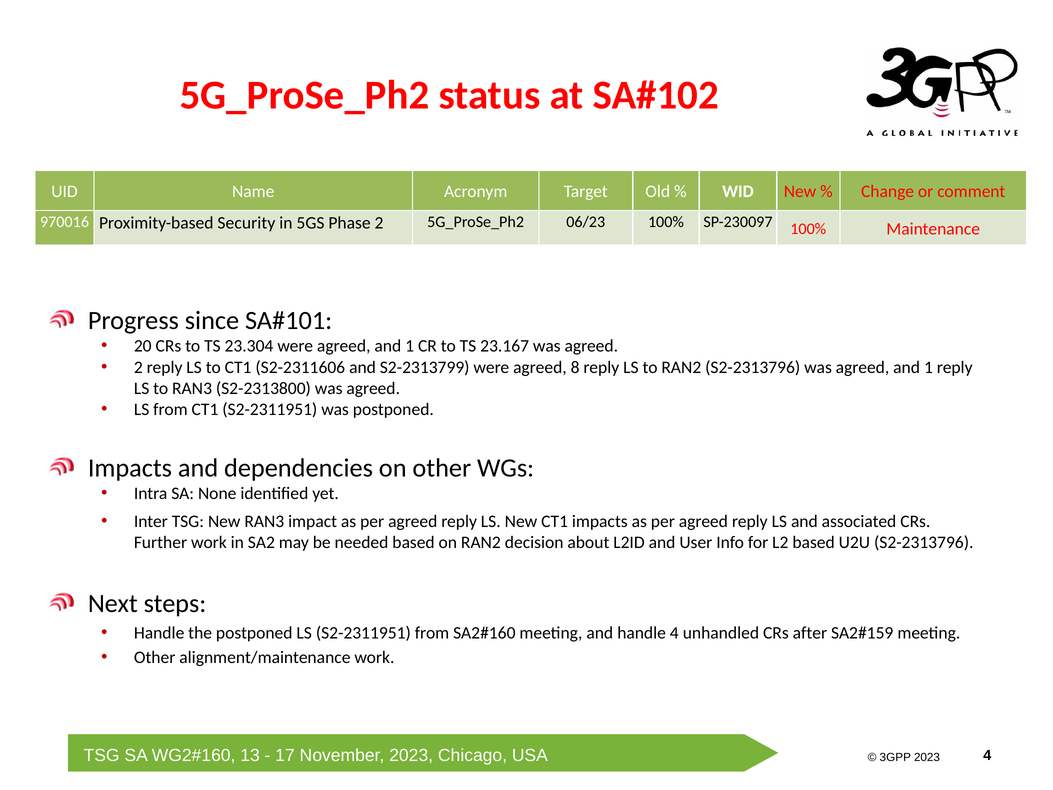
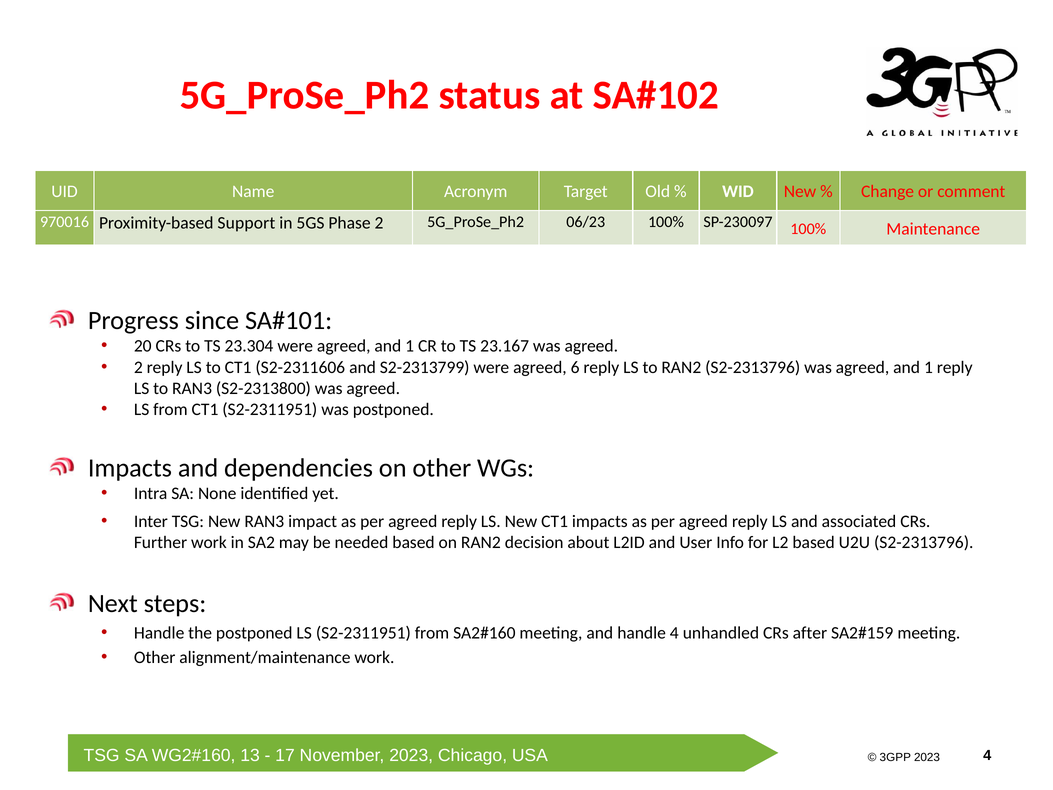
Security: Security -> Support
8: 8 -> 6
